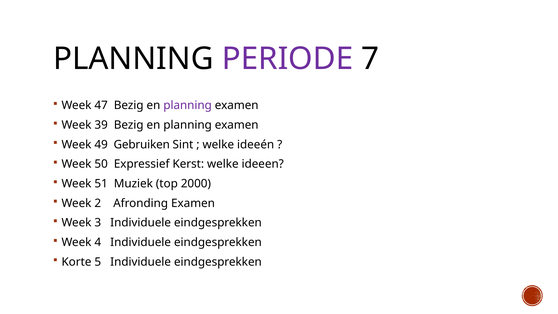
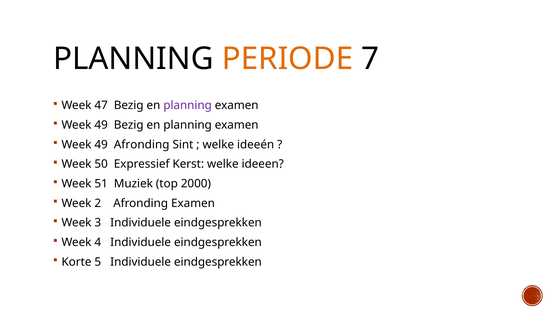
PERIODE colour: purple -> orange
39 at (101, 125): 39 -> 49
49 Gebruiken: Gebruiken -> Afronding
